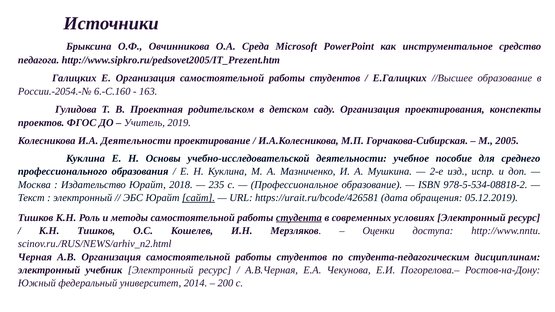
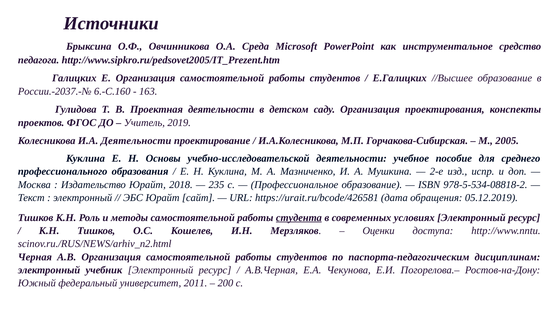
России.-2054.-№: России.-2054.-№ -> России.-2037.-№
Проектная родительском: родительском -> деятельности
сайт underline: present -> none
студента-педагогическим: студента-педагогическим -> паспорта-педагогическим
2014: 2014 -> 2011
